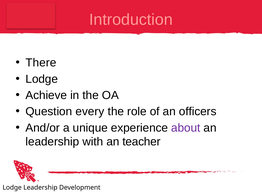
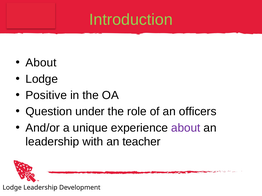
Introduction colour: pink -> light green
There at (41, 63): There -> About
Achieve: Achieve -> Positive
every: every -> under
